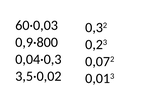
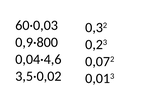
0,04·0,3: 0,04·0,3 -> 0,04·4,6
